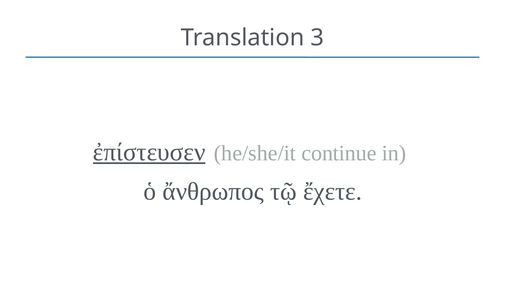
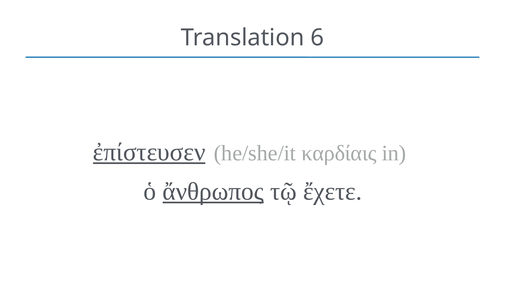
3: 3 -> 6
continue: continue -> καρδίαις
ἄνθρωπος underline: none -> present
